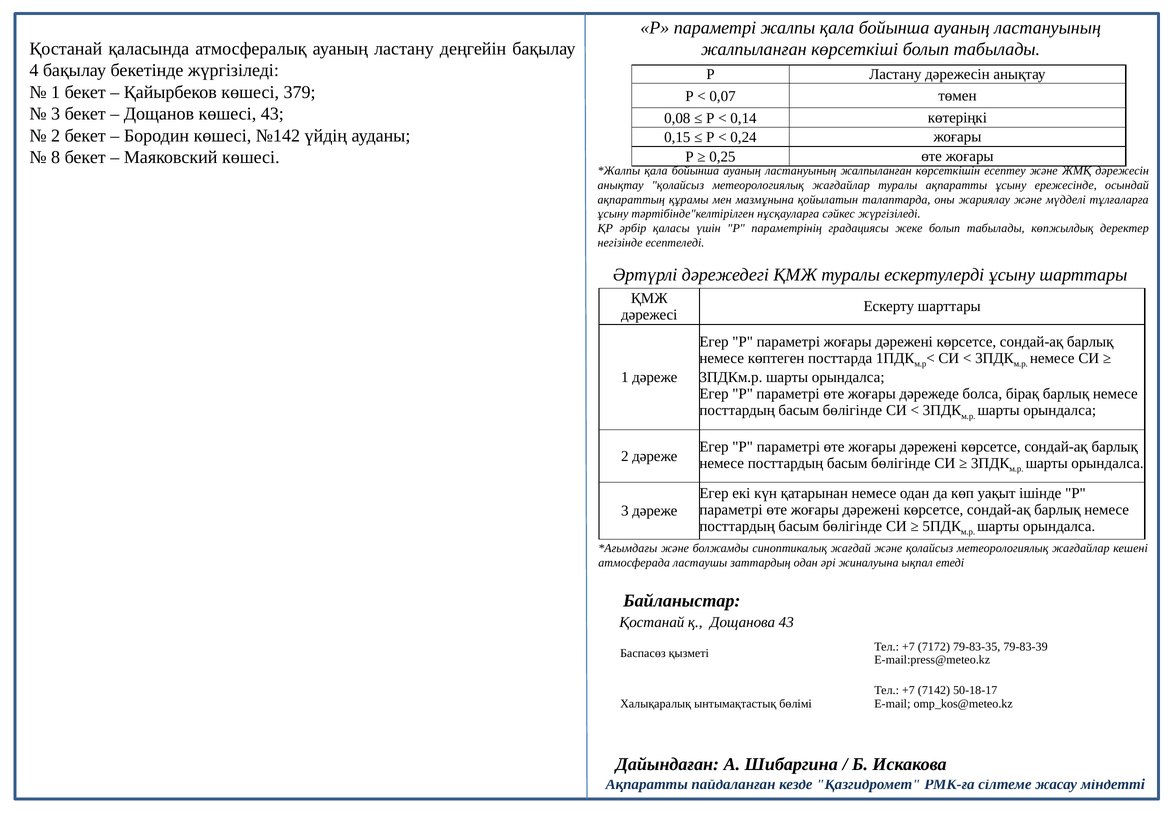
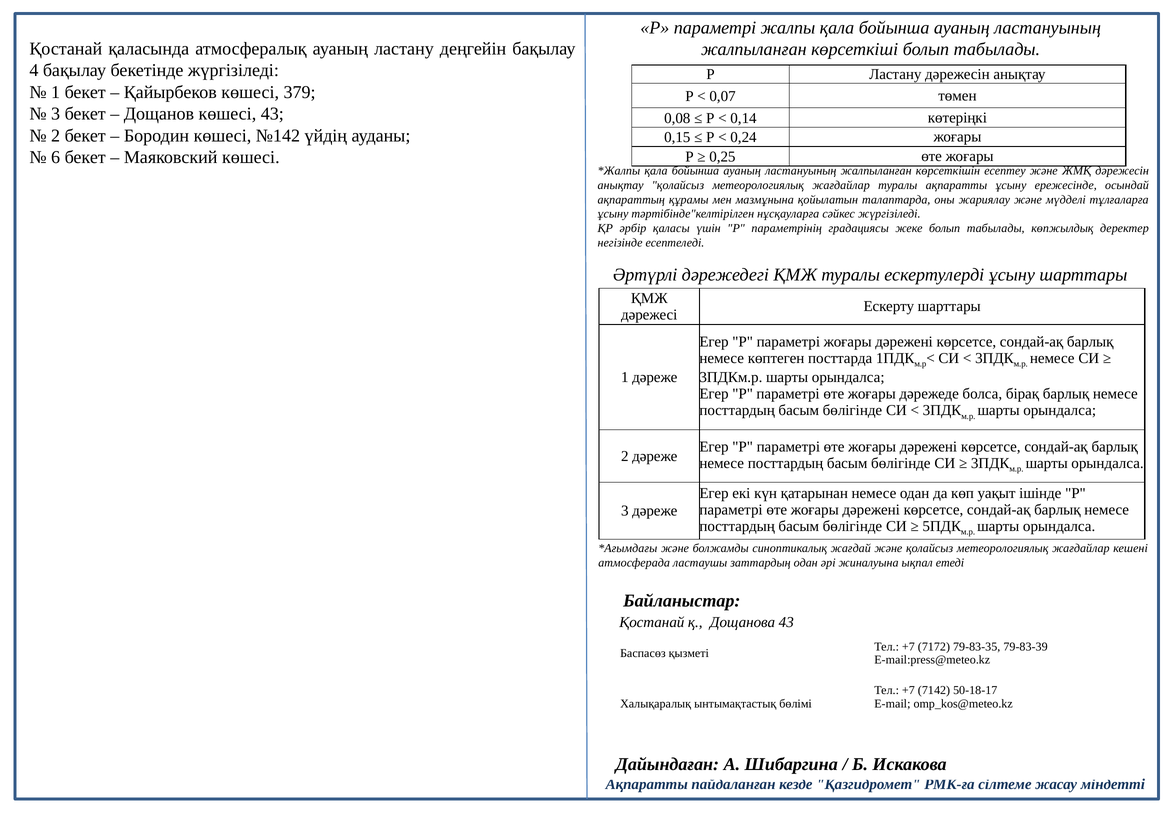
8: 8 -> 6
